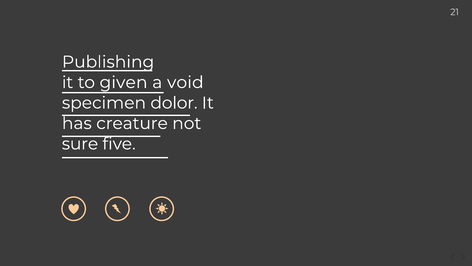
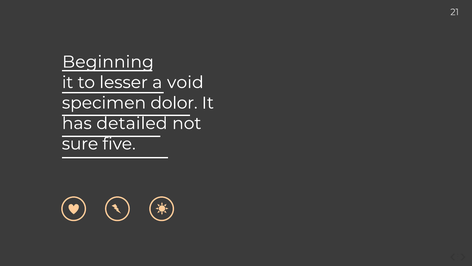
Publishing: Publishing -> Beginning
given: given -> lesser
creature: creature -> detailed
